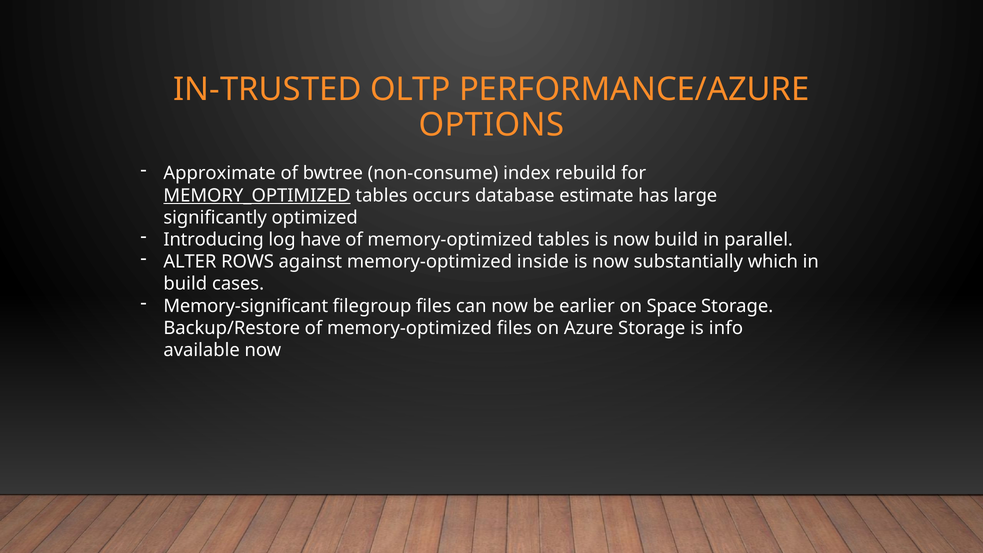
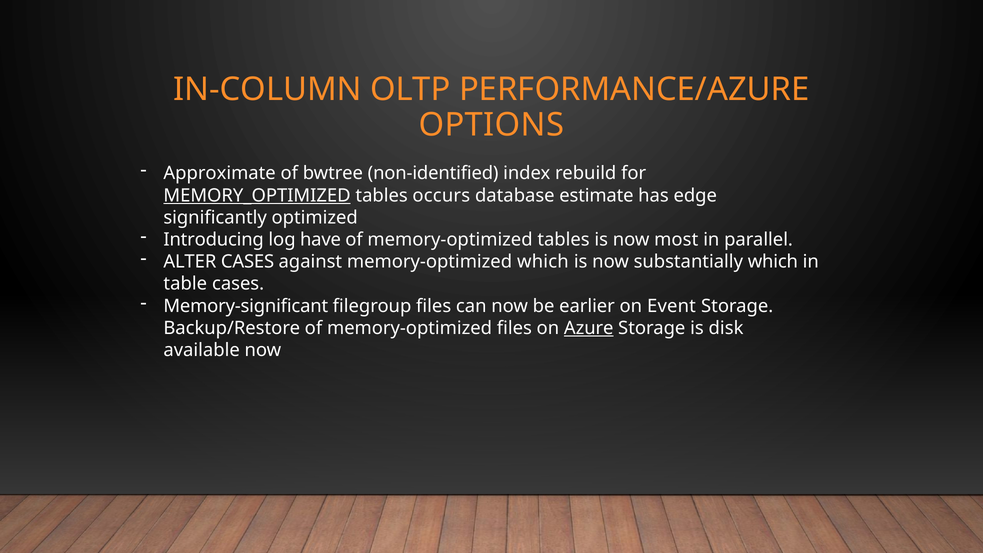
IN-TRUSTED: IN-TRUSTED -> IN-COLUMN
non-consume: non-consume -> non-identified
large: large -> edge
now build: build -> most
ALTER ROWS: ROWS -> CASES
memory-optimized inside: inside -> which
build at (185, 284): build -> table
Space: Space -> Event
Azure underline: none -> present
info: info -> disk
